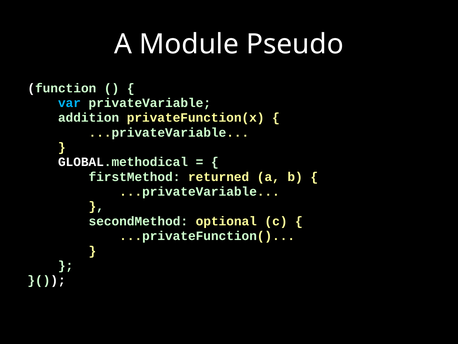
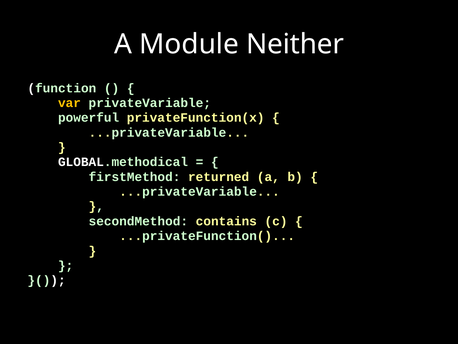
Pseudo: Pseudo -> Neither
var colour: light blue -> yellow
addition: addition -> powerful
optional: optional -> contains
